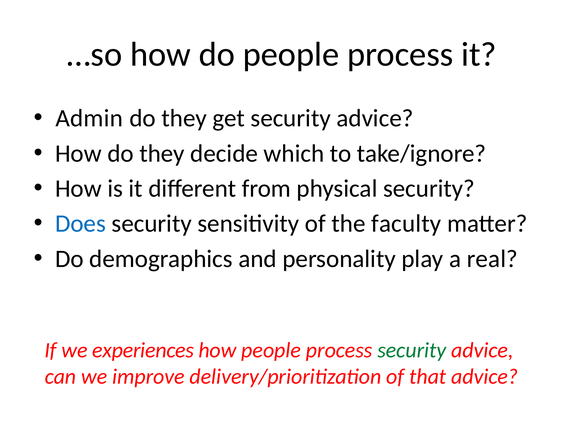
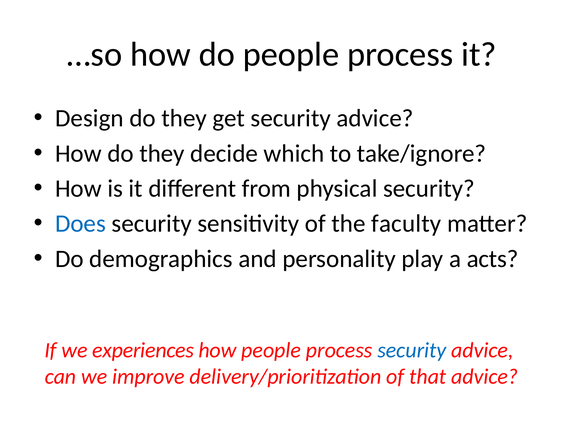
Admin: Admin -> Design
real: real -> acts
security at (412, 350) colour: green -> blue
